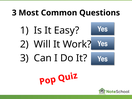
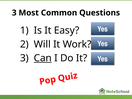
Can underline: none -> present
